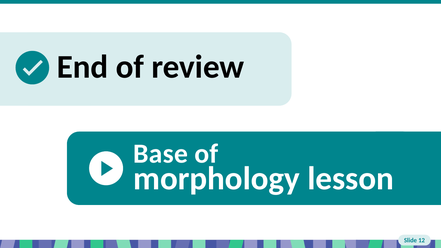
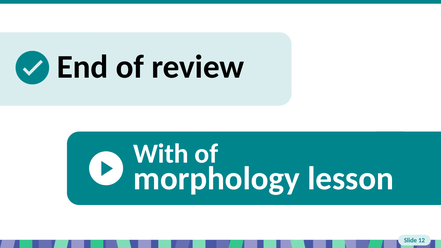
Base: Base -> With
